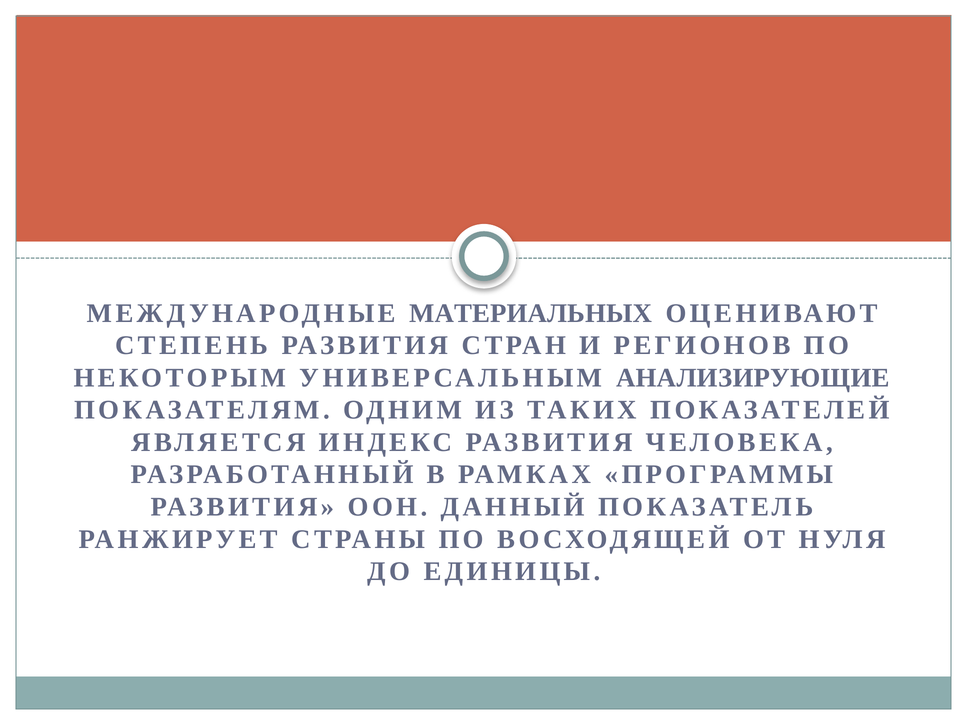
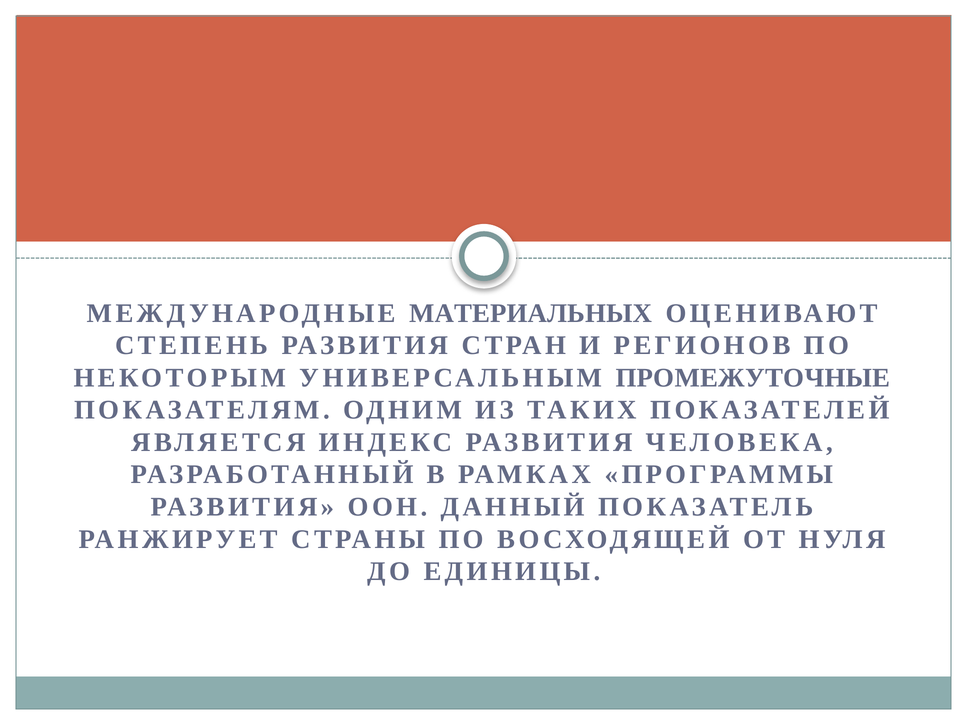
АНАЛИЗИРУЮЩИЕ: АНАЛИЗИРУЮЩИЕ -> ПРОМЕЖУТОЧНЫЕ
